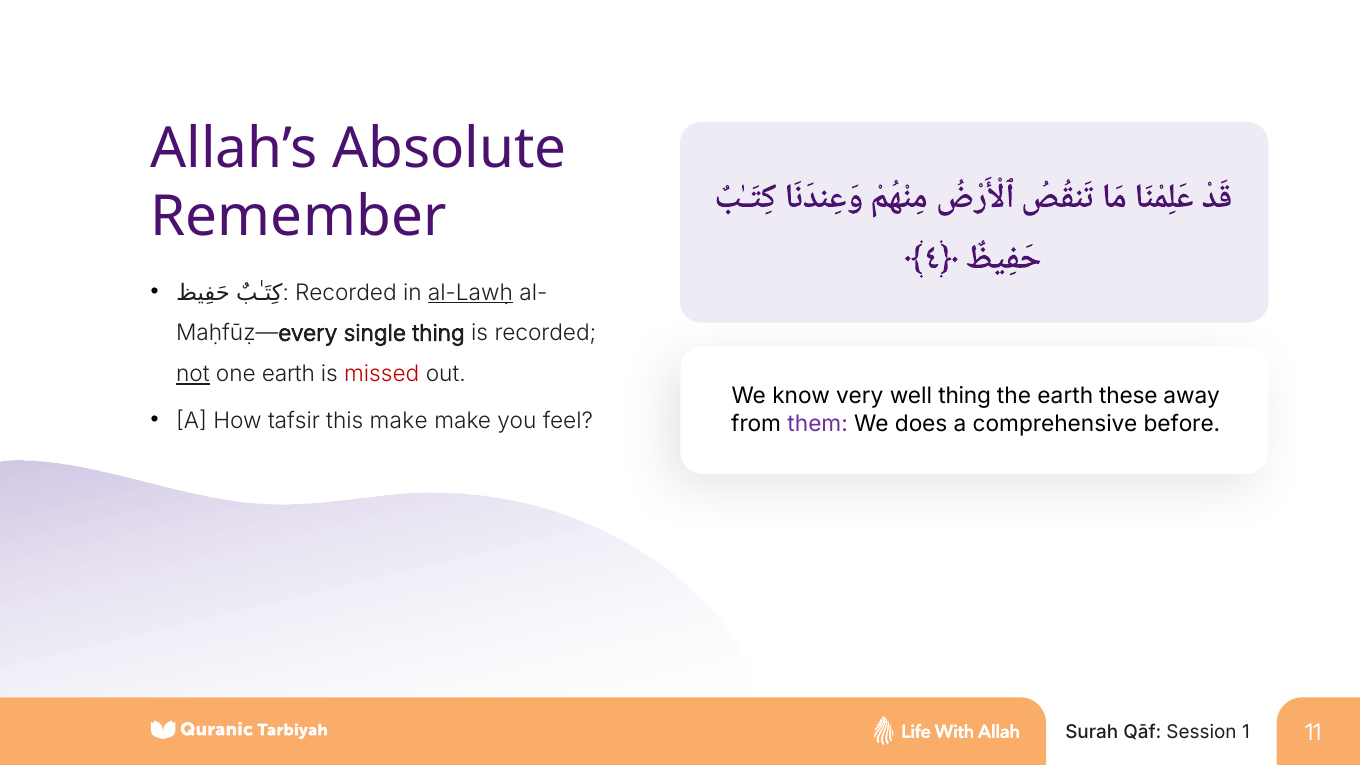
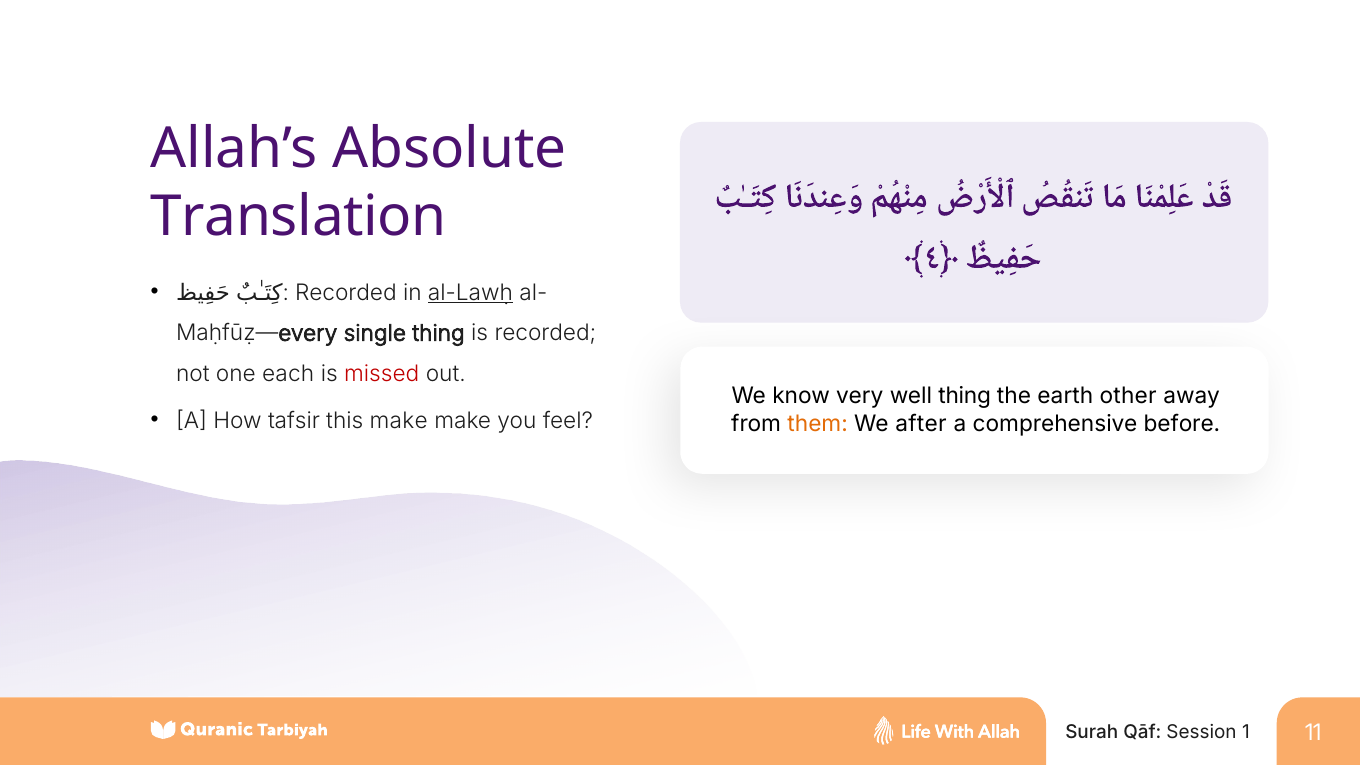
Remember: Remember -> Translation
not underline: present -> none
one earth: earth -> each
these: these -> other
them colour: purple -> orange
does: does -> after
